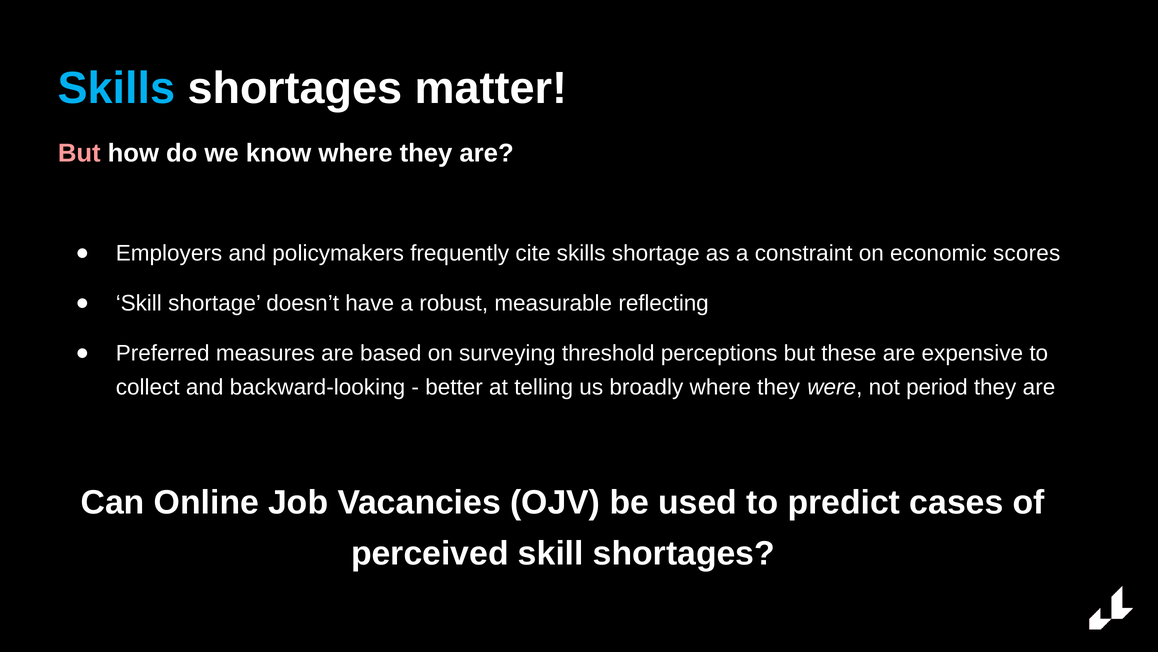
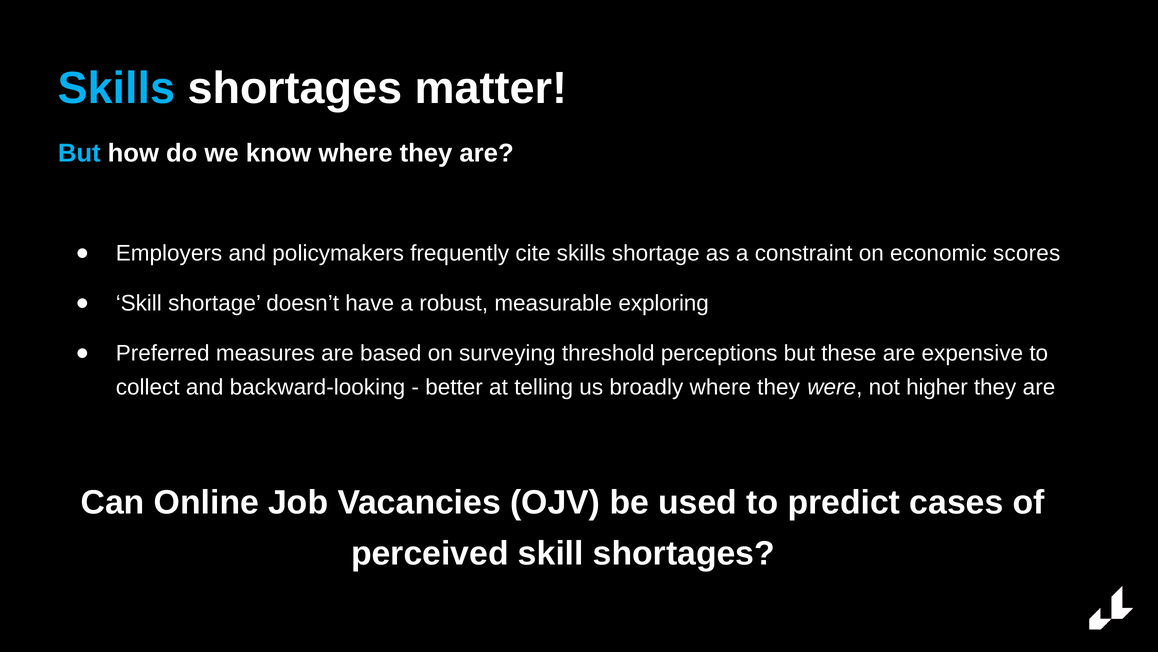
But at (79, 153) colour: pink -> light blue
reflecting: reflecting -> exploring
period: period -> higher
